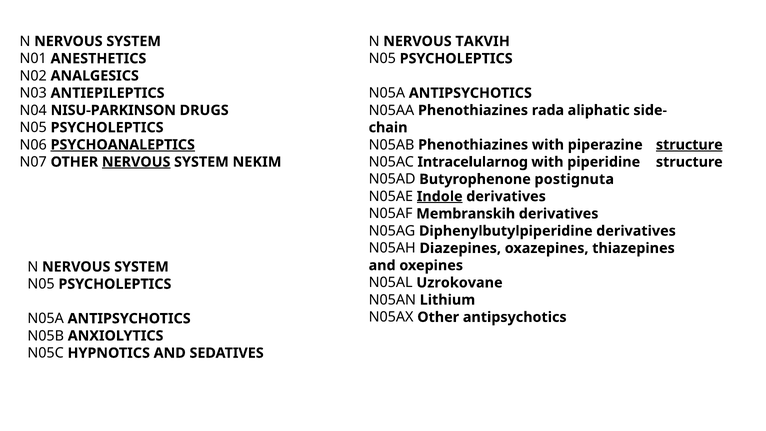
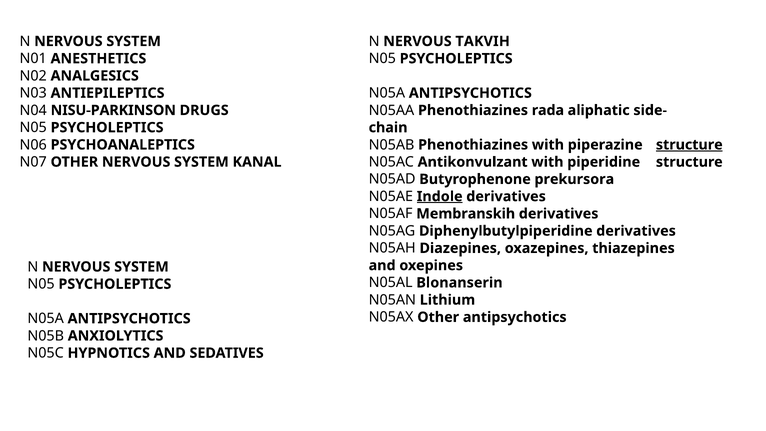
PSYCHOANALEPTICS underline: present -> none
NERVOUS at (136, 162) underline: present -> none
NEKIM: NEKIM -> KANAL
Intracelularnog: Intracelularnog -> Antikonvulzant
postignuta: postignuta -> prekursora
Uzrokovane: Uzrokovane -> Blonanserin
